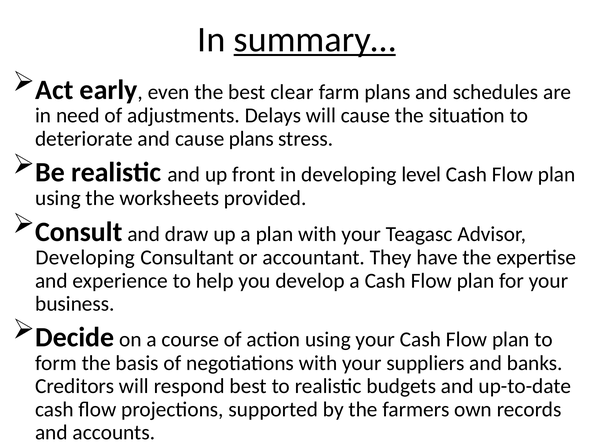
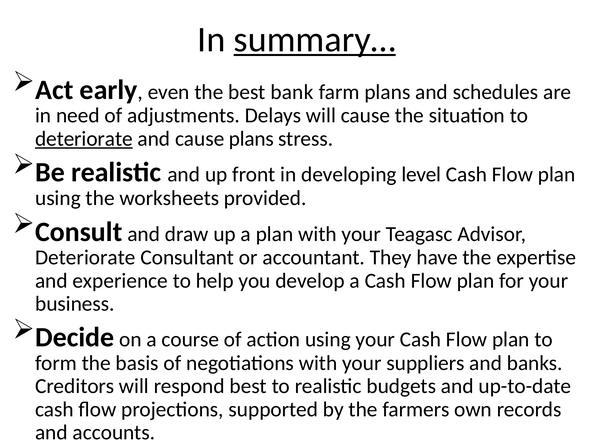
clear: clear -> bank
deteriorate at (84, 139) underline: none -> present
Developing at (85, 258): Developing -> Deteriorate
